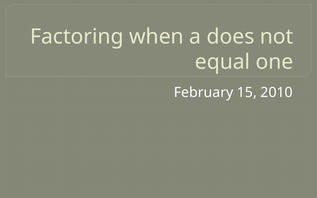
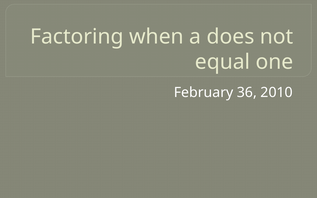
15: 15 -> 36
